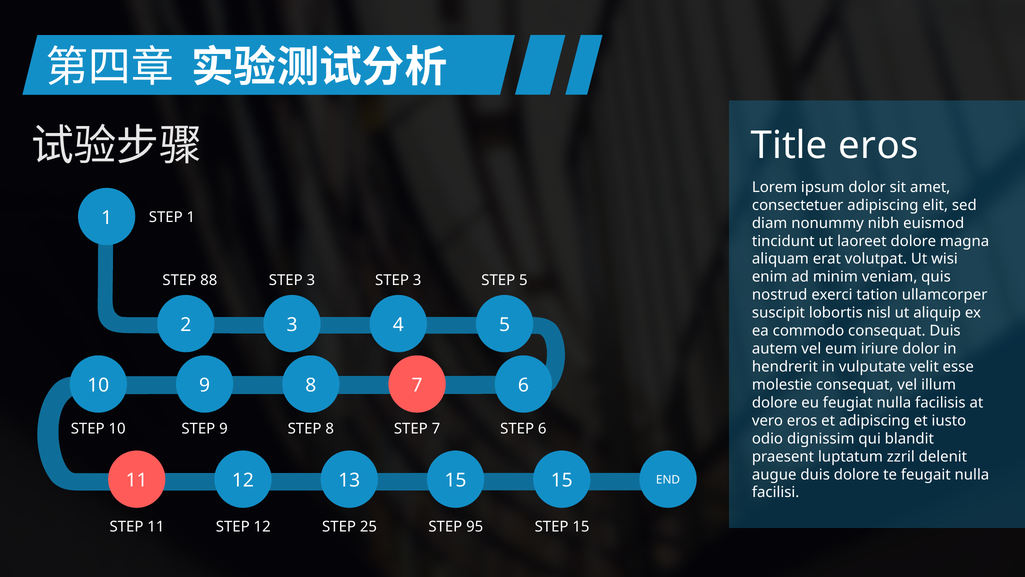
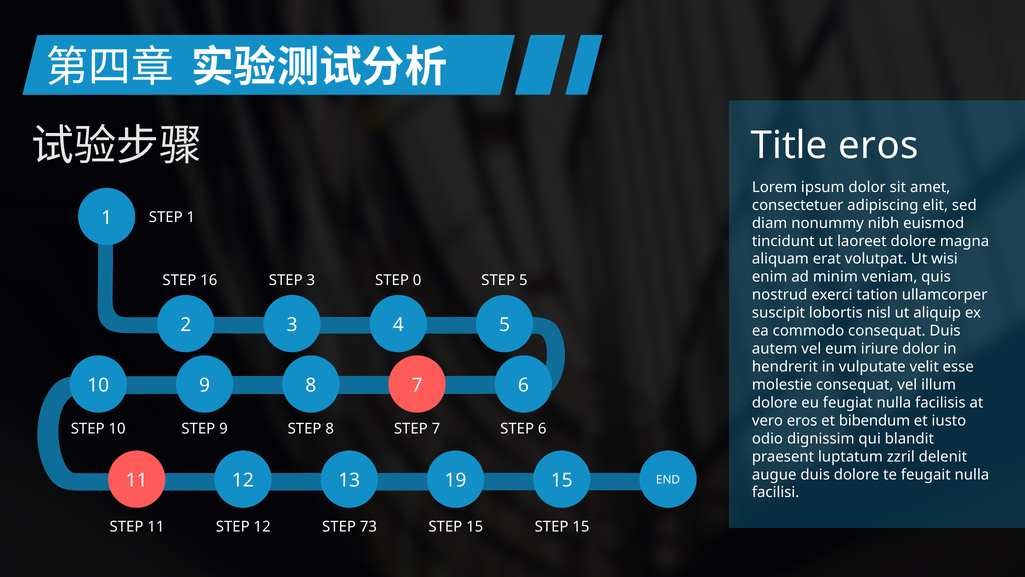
88: 88 -> 16
3 STEP 3: 3 -> 0
et adipiscing: adipiscing -> bibendum
13 15: 15 -> 19
25: 25 -> 73
95 at (475, 527): 95 -> 15
